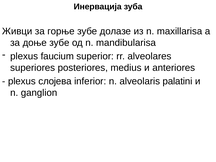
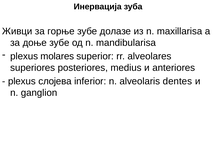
faucium: faucium -> molares
palatini: palatini -> dentes
